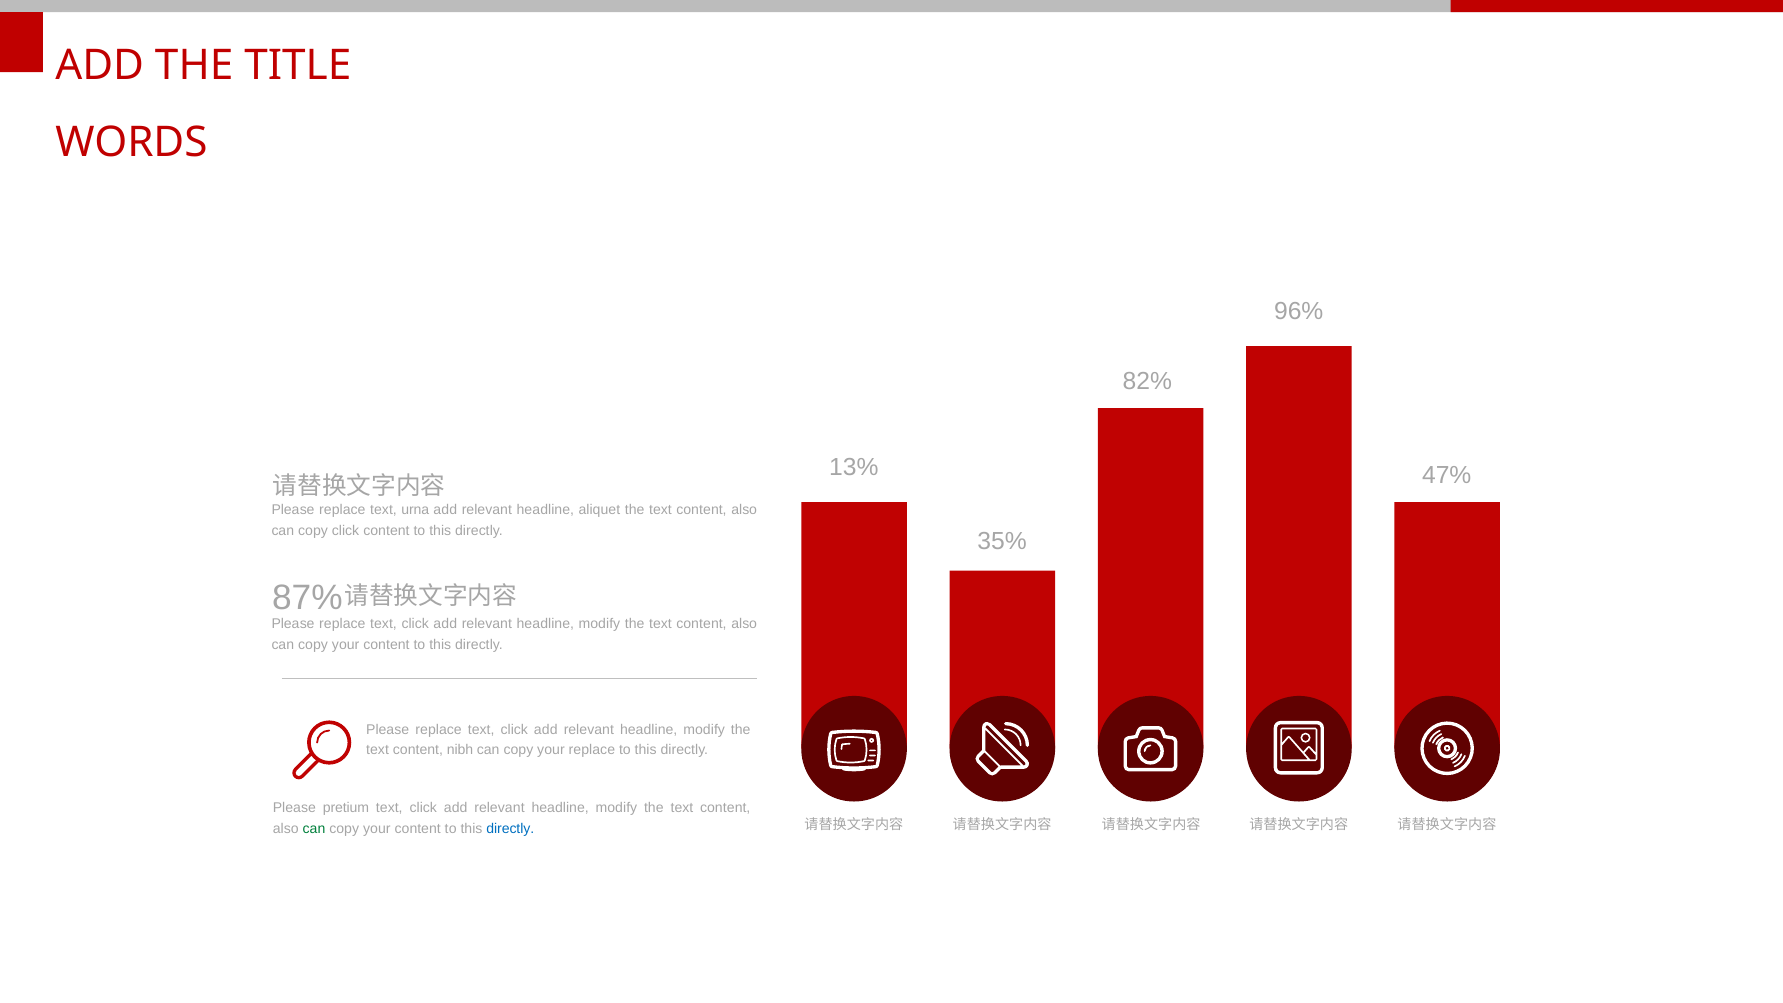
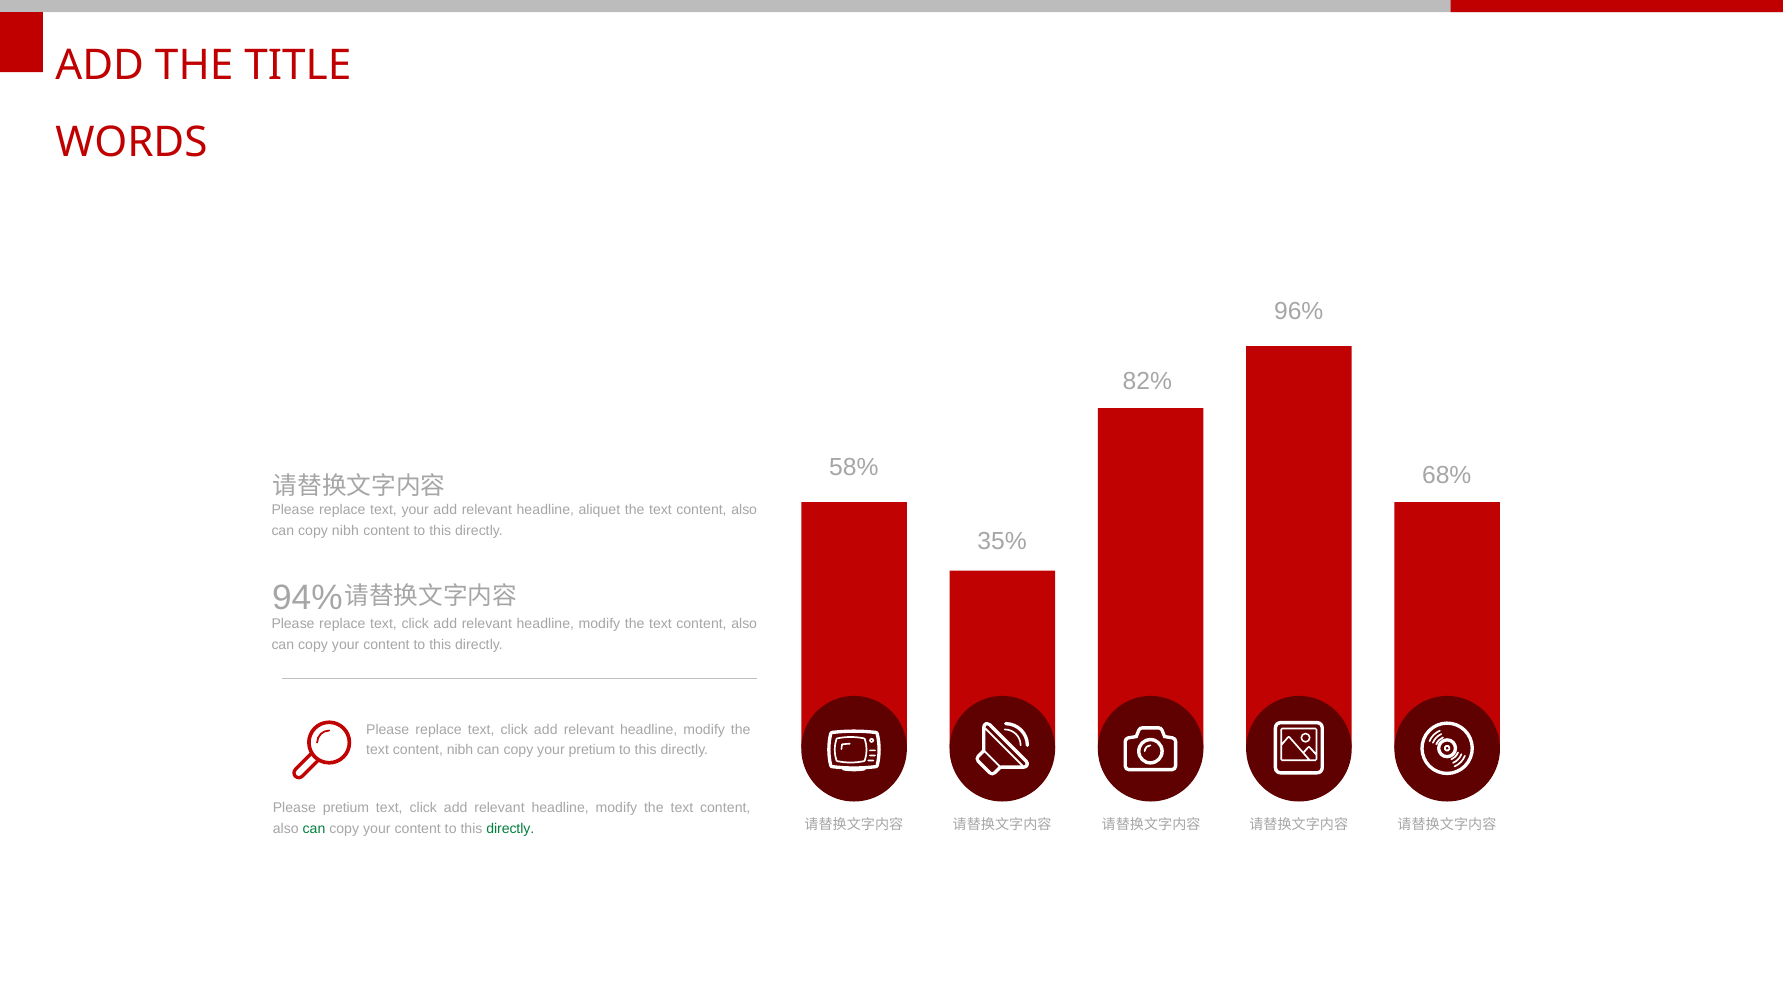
13%: 13% -> 58%
47%: 47% -> 68%
text urna: urna -> your
copy click: click -> nibh
87%: 87% -> 94%
your replace: replace -> pretium
directly at (510, 828) colour: blue -> green
